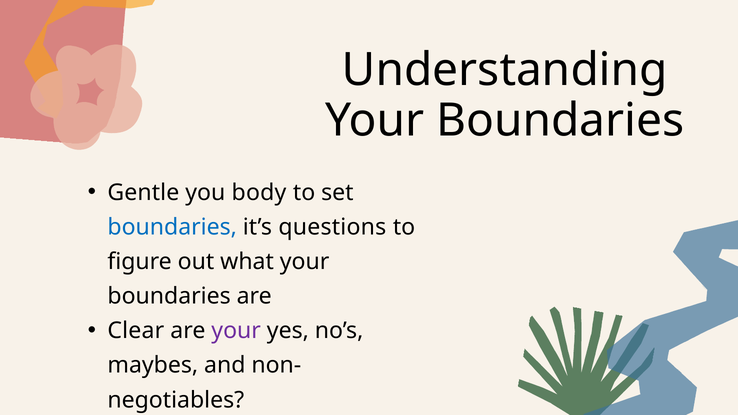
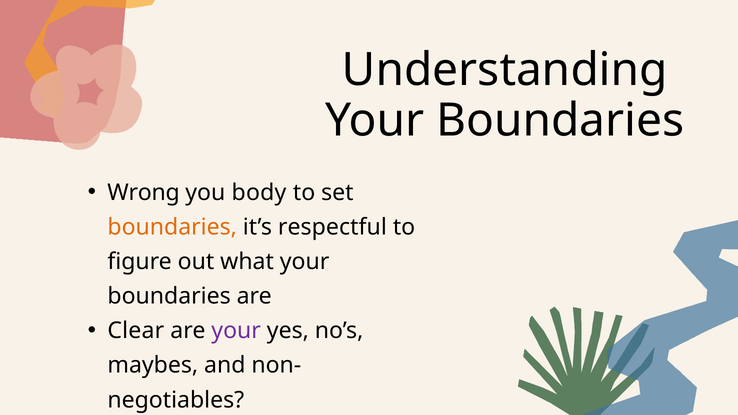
Gentle: Gentle -> Wrong
boundaries at (172, 227) colour: blue -> orange
questions: questions -> respectful
